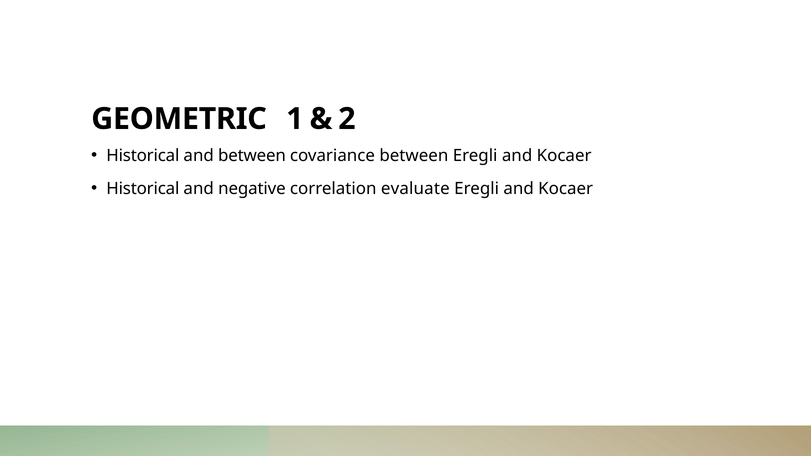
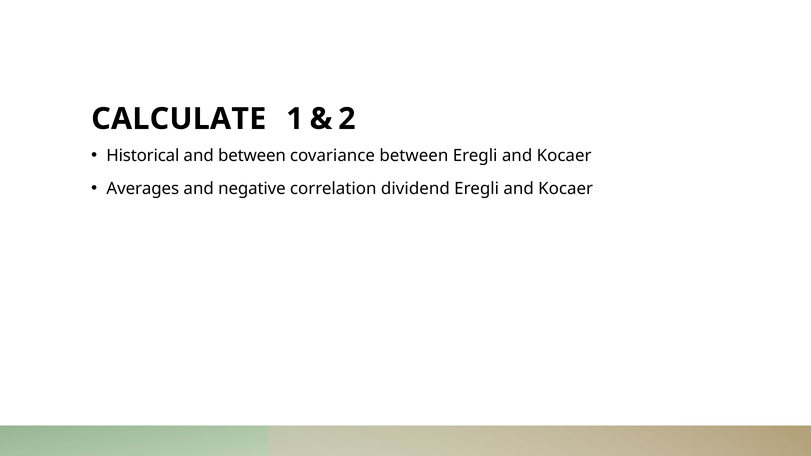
GEOMETRIC: GEOMETRIC -> CALCULATE
Historical at (143, 189): Historical -> Averages
evaluate: evaluate -> dividend
